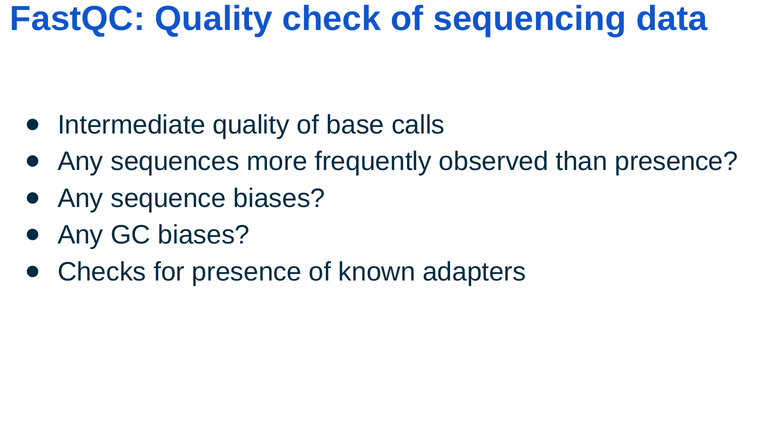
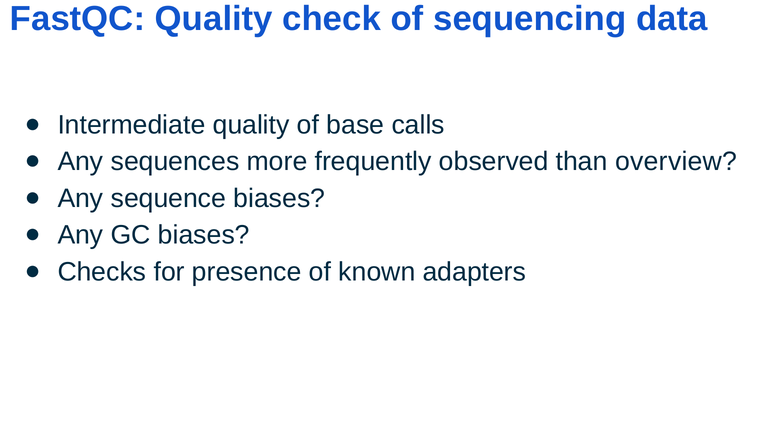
than presence: presence -> overview
